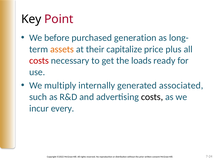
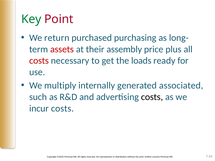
Key colour: black -> green
before: before -> return
generation: generation -> purchasing
assets colour: orange -> red
capitalize: capitalize -> assembly
incur every: every -> costs
